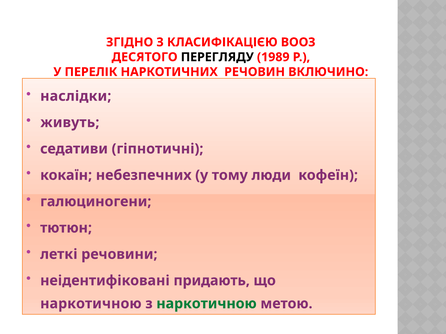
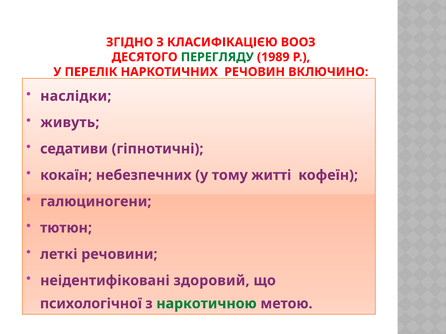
ПЕРЕГЛЯДУ colour: black -> green
люди: люди -> житті
придають: придають -> здоровий
наркотичною at (91, 304): наркотичною -> психологічної
